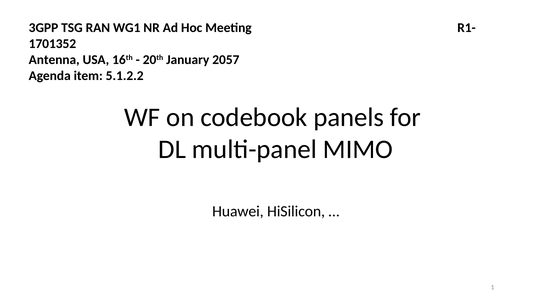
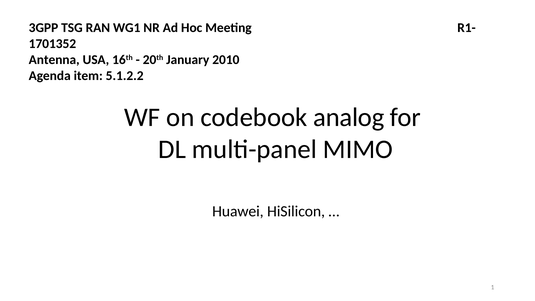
2057: 2057 -> 2010
panels: panels -> analog
